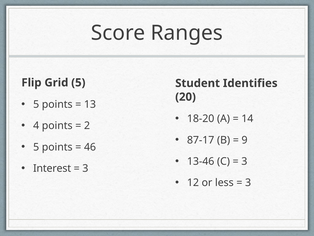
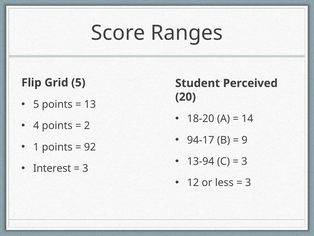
Identifies: Identifies -> Perceived
87-17: 87-17 -> 94-17
5 at (36, 147): 5 -> 1
46: 46 -> 92
13-46: 13-46 -> 13-94
